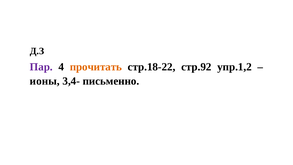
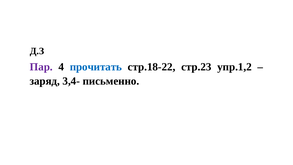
прочитать colour: orange -> blue
стр.92: стр.92 -> стр.23
ионы: ионы -> заряд
